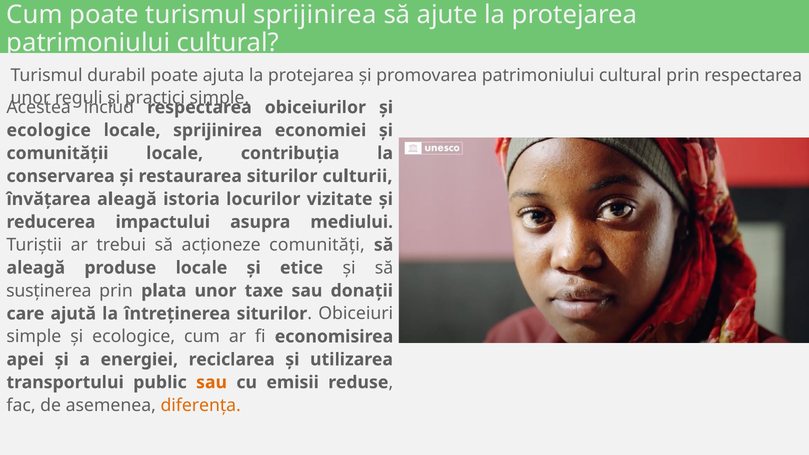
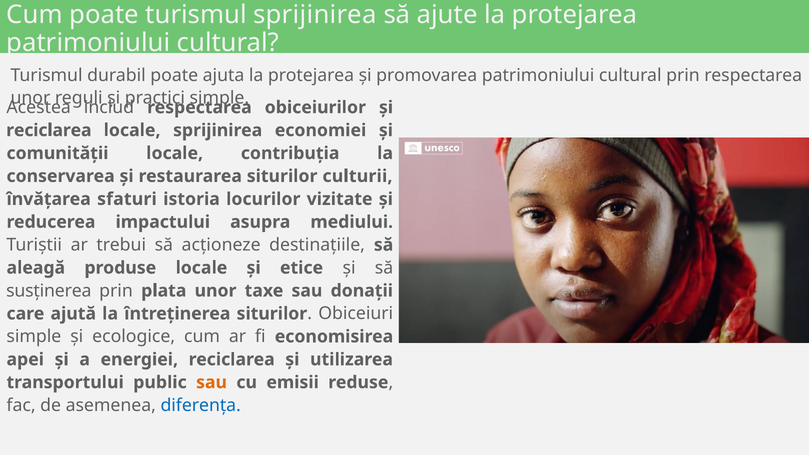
ecologice at (49, 130): ecologice -> reciclarea
învățarea aleagă: aleagă -> sfaturi
comunități: comunități -> destinațiile
diferența colour: orange -> blue
